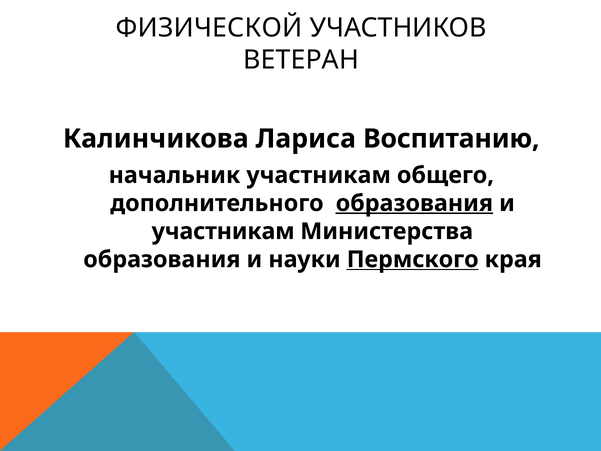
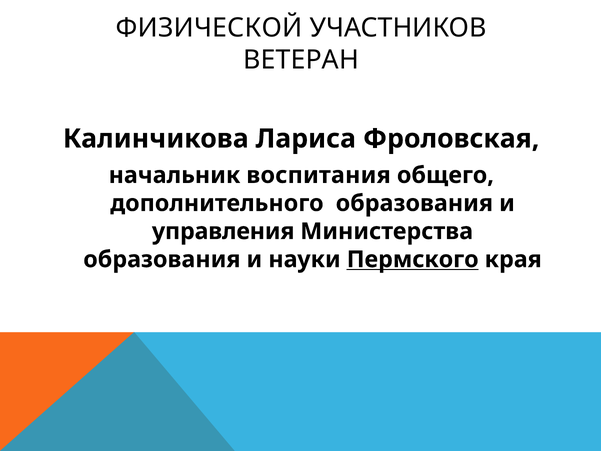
Воспитанию: Воспитанию -> Фроловская
начальник участникам: участникам -> воспитания
образования at (414, 203) underline: present -> none
участникам at (223, 231): участникам -> управления
